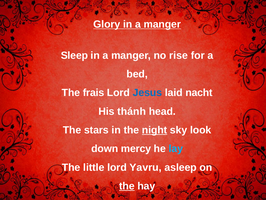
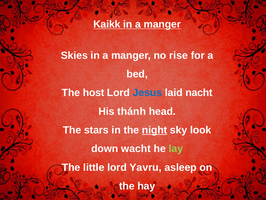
Glory: Glory -> Kaikk
Sleep: Sleep -> Skies
frais: frais -> host
mercy: mercy -> wacht
lay colour: light blue -> light green
the at (127, 186) underline: present -> none
